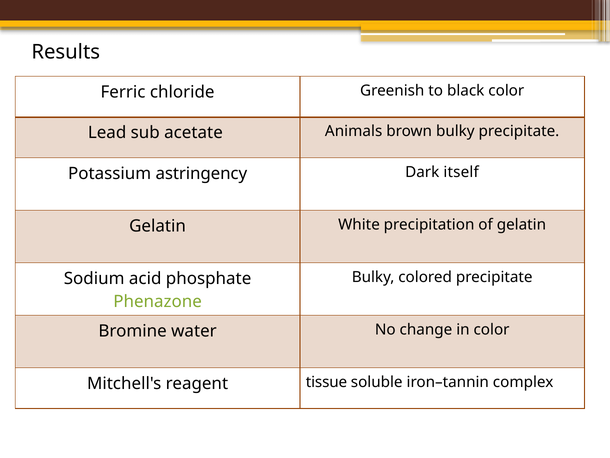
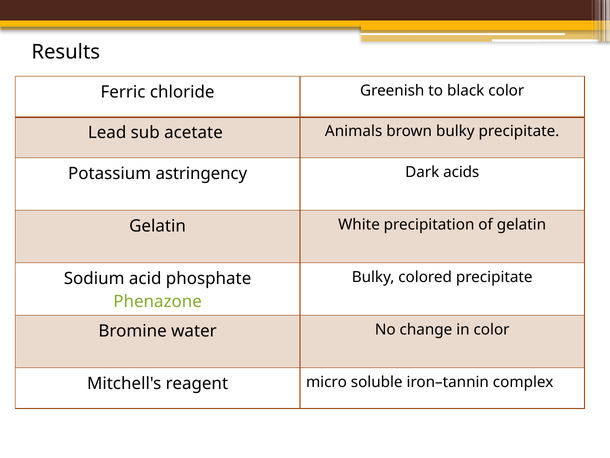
itself: itself -> acids
tissue: tissue -> micro
